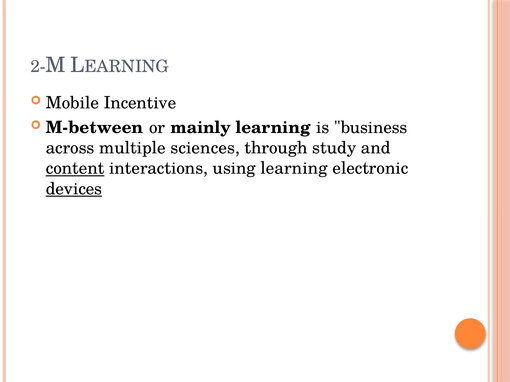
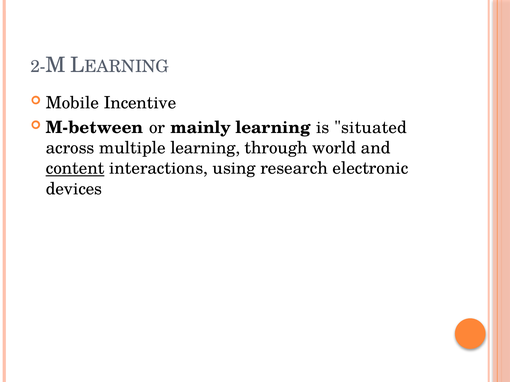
business: business -> situated
multiple sciences: sciences -> learning
study: study -> world
using learning: learning -> research
devices underline: present -> none
